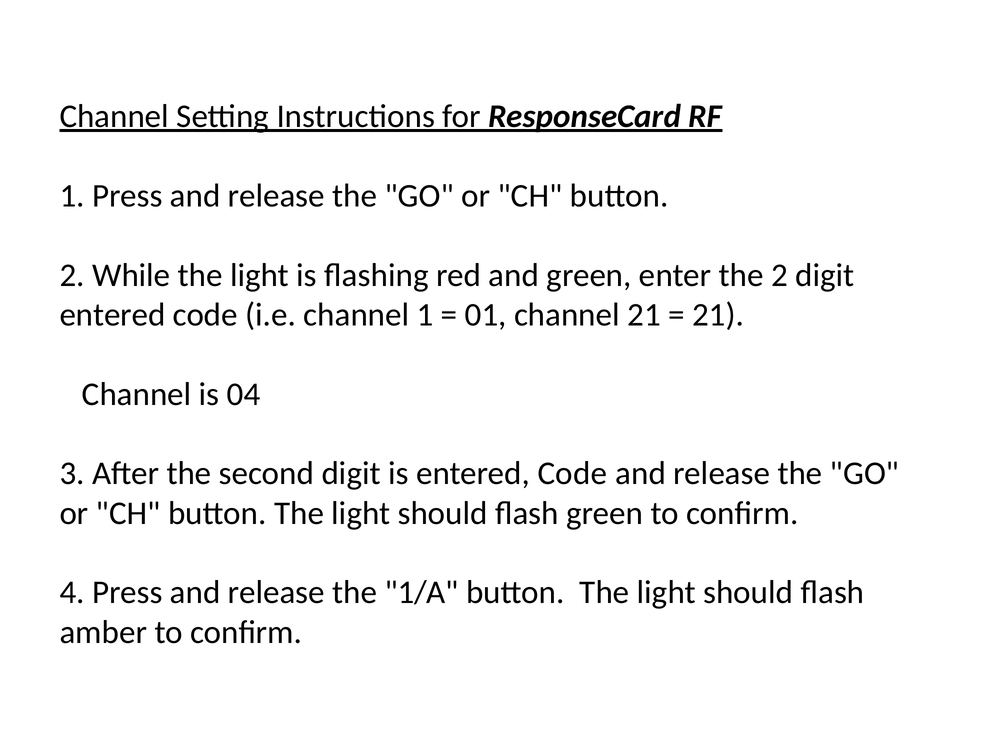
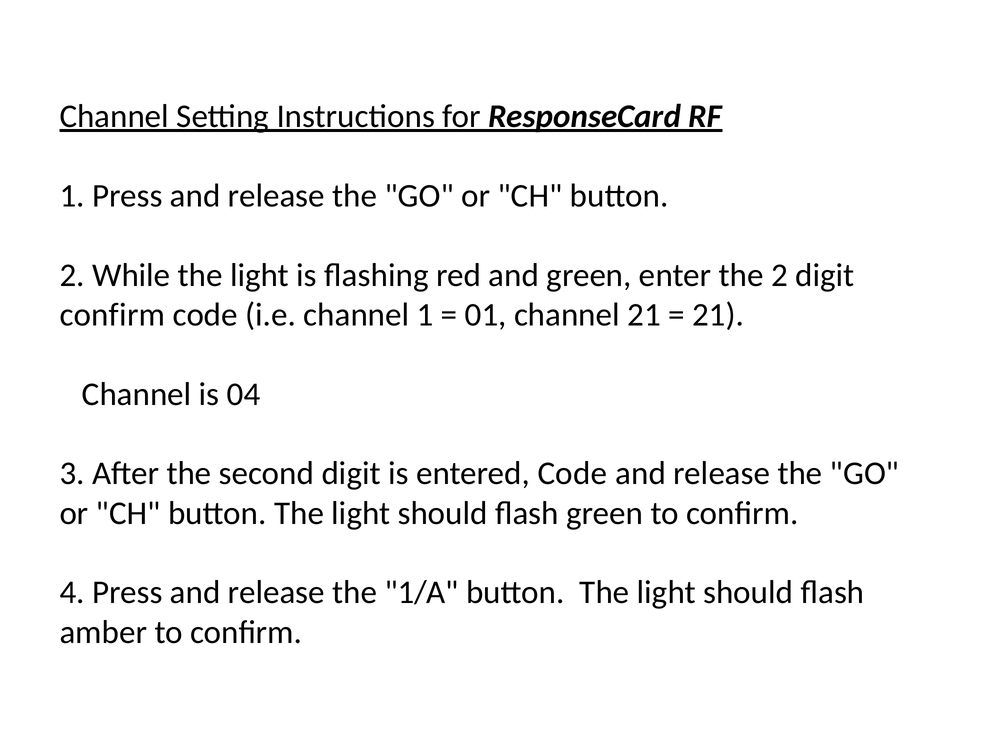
entered at (113, 315): entered -> confirm
